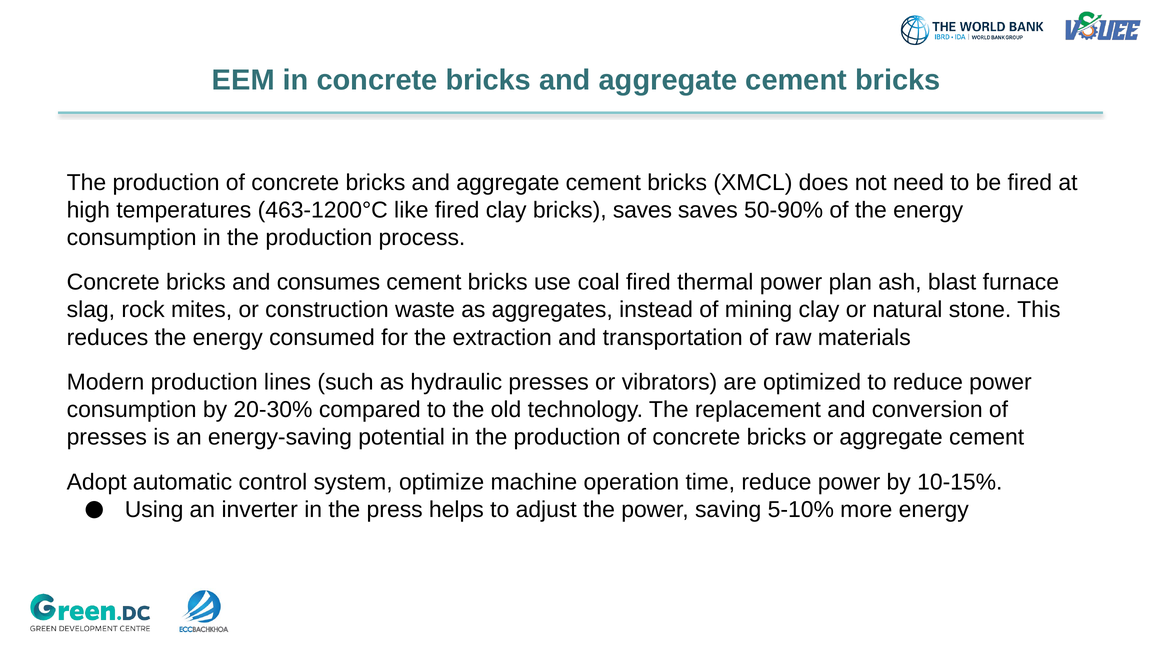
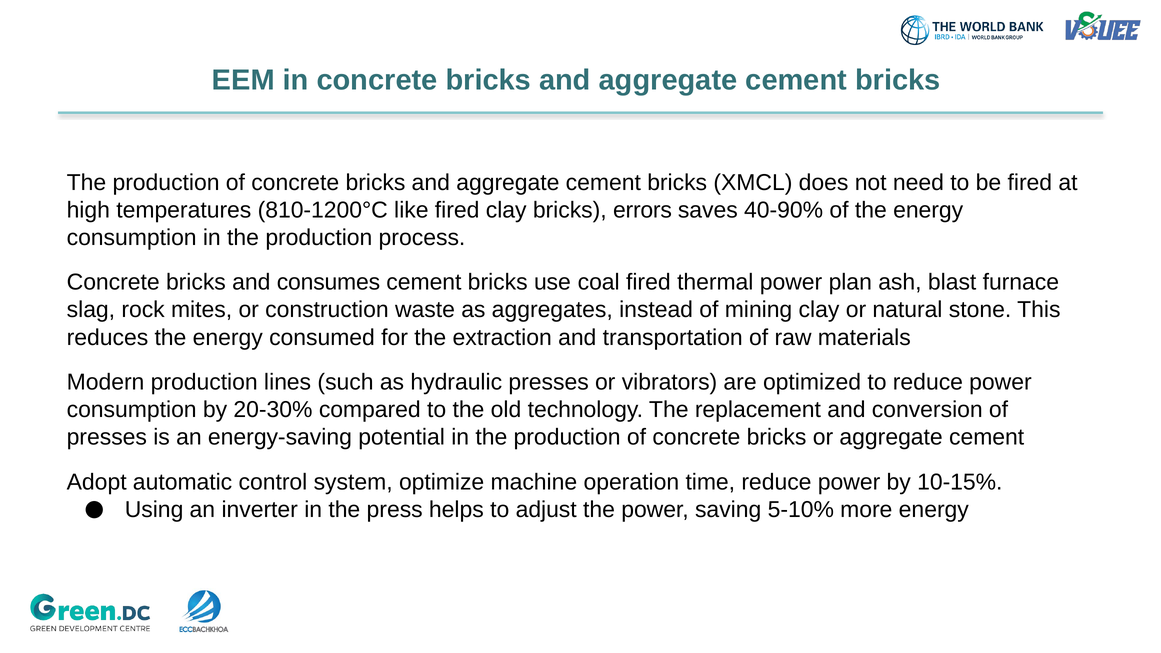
463-1200°C: 463-1200°C -> 810-1200°C
bricks saves: saves -> errors
50-90%: 50-90% -> 40-90%
